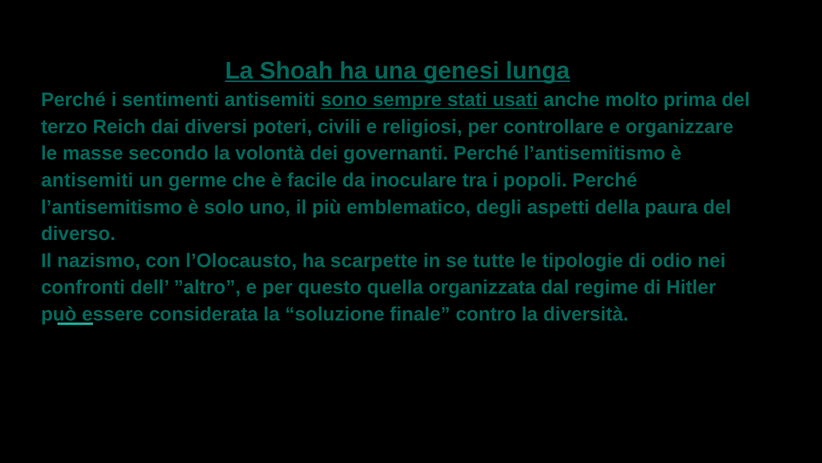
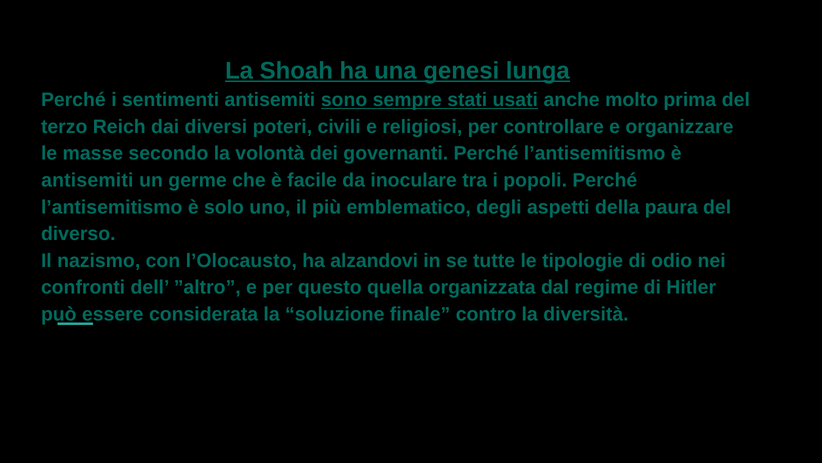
scarpette: scarpette -> alzandovi
